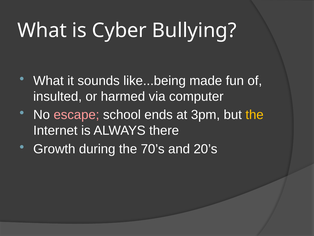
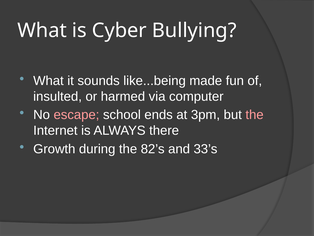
the at (255, 115) colour: yellow -> pink
70’s: 70’s -> 82’s
20’s: 20’s -> 33’s
